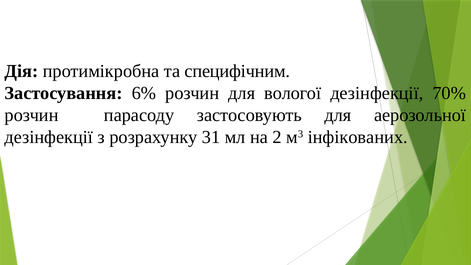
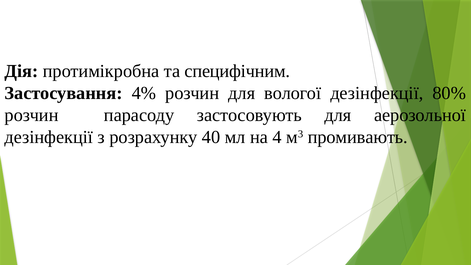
6%: 6% -> 4%
70%: 70% -> 80%
31: 31 -> 40
2: 2 -> 4
інфікованих: інфікованих -> промивають
